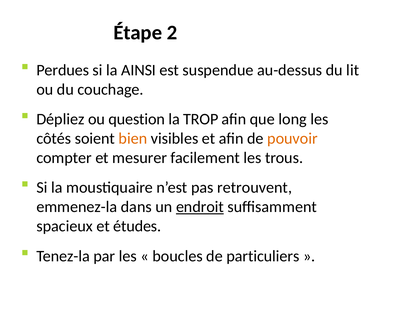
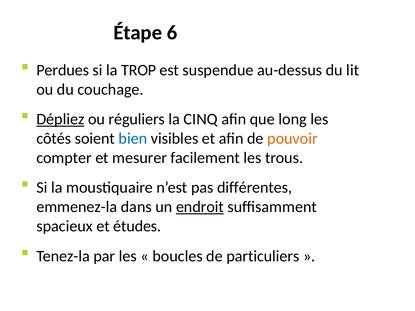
2: 2 -> 6
AINSI: AINSI -> TROP
Dépliez underline: none -> present
question: question -> réguliers
TROP: TROP -> CINQ
bien colour: orange -> blue
retrouvent: retrouvent -> différentes
